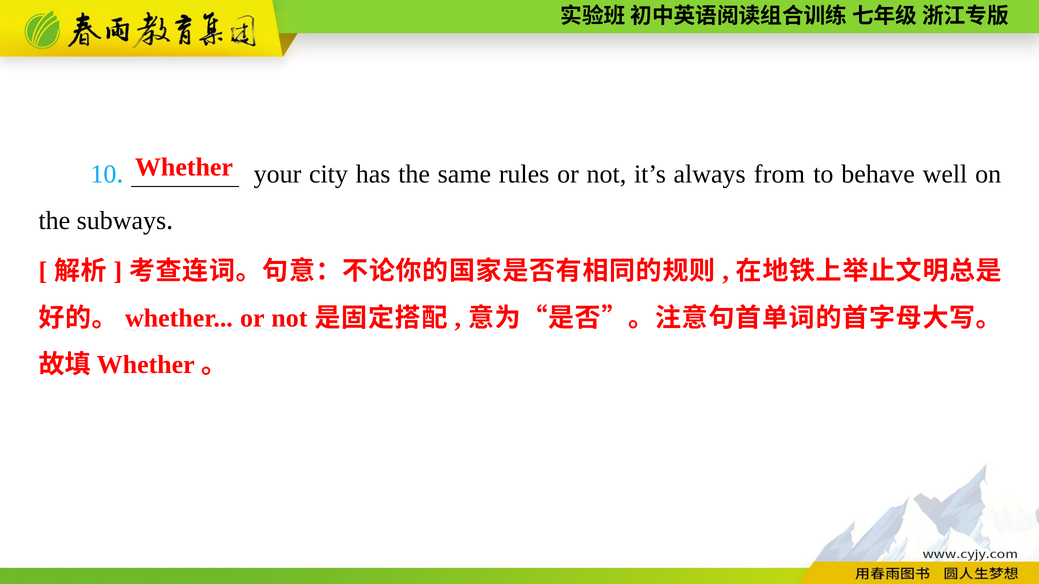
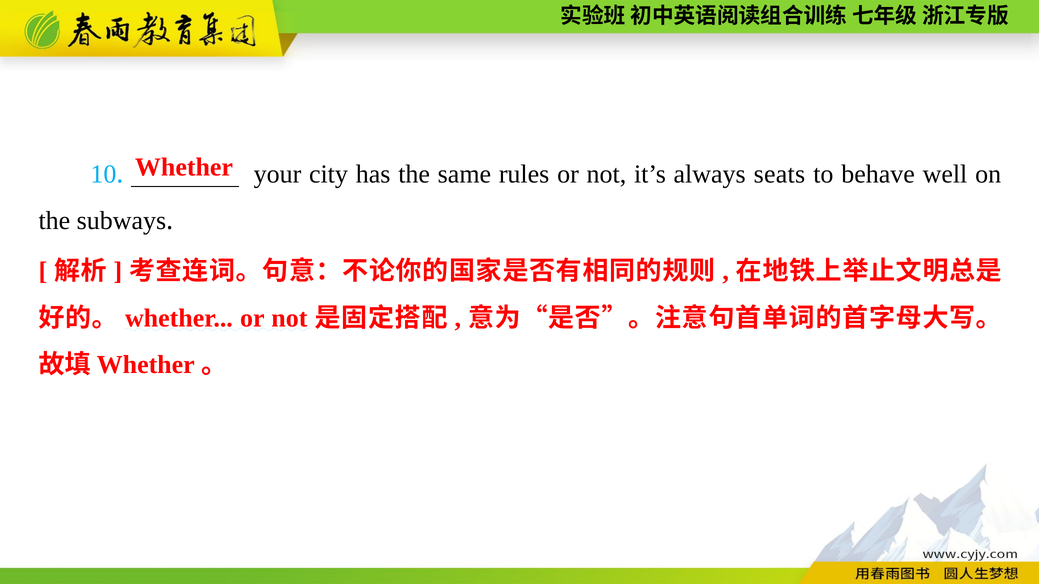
from: from -> seats
